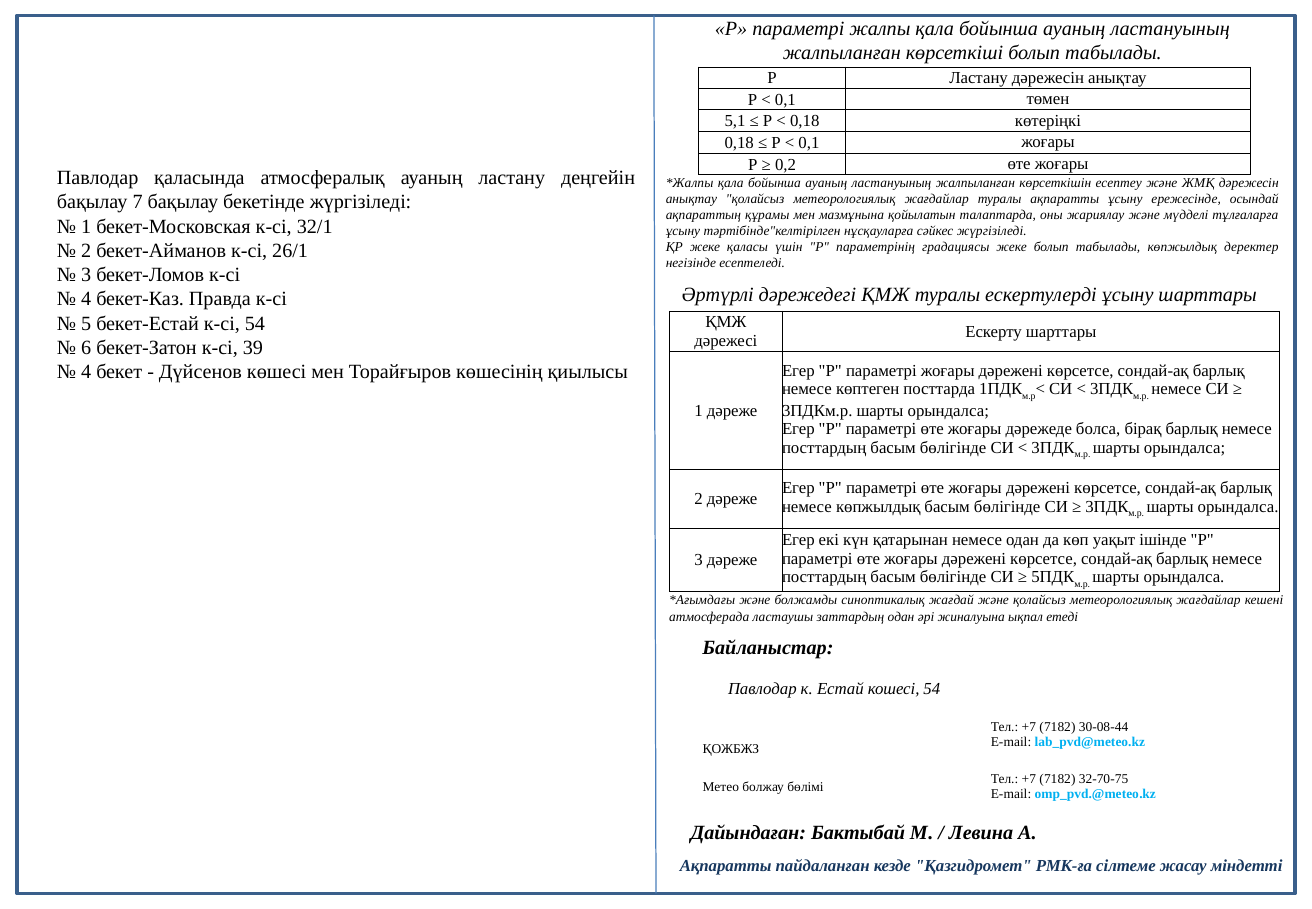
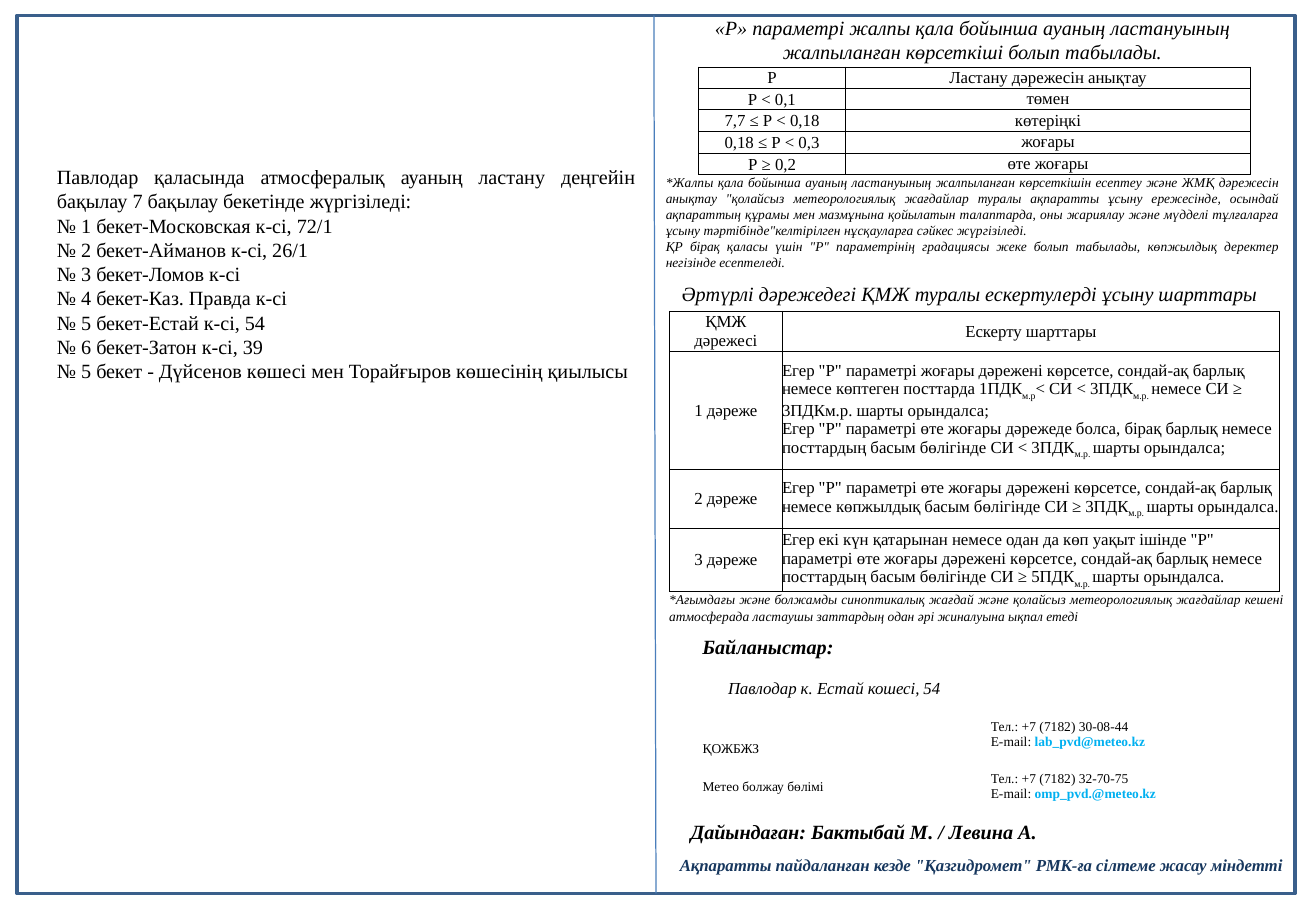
5,1: 5,1 -> 7,7
0,1 at (809, 143): 0,1 -> 0,3
32/1: 32/1 -> 72/1
ҚР жеке: жеке -> бірақ
4 at (86, 372): 4 -> 5
